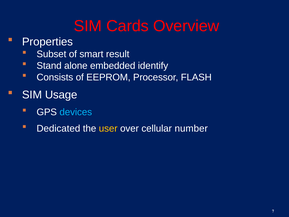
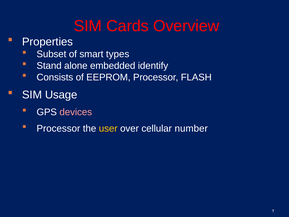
result: result -> types
devices colour: light blue -> pink
Dedicated at (58, 128): Dedicated -> Processor
